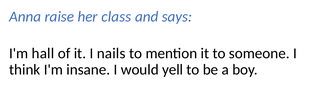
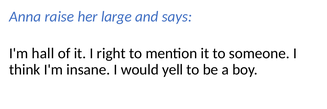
class: class -> large
nails: nails -> right
